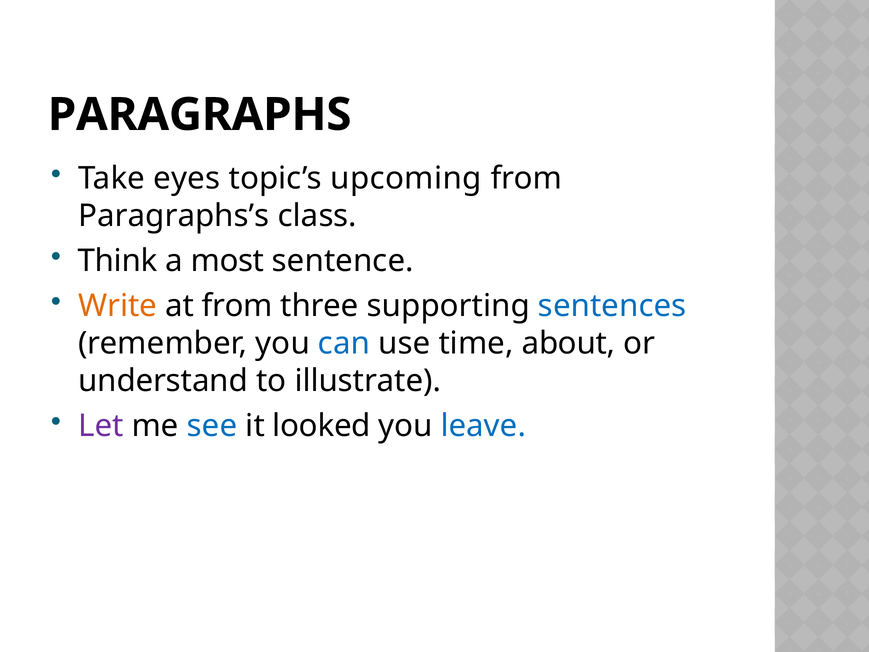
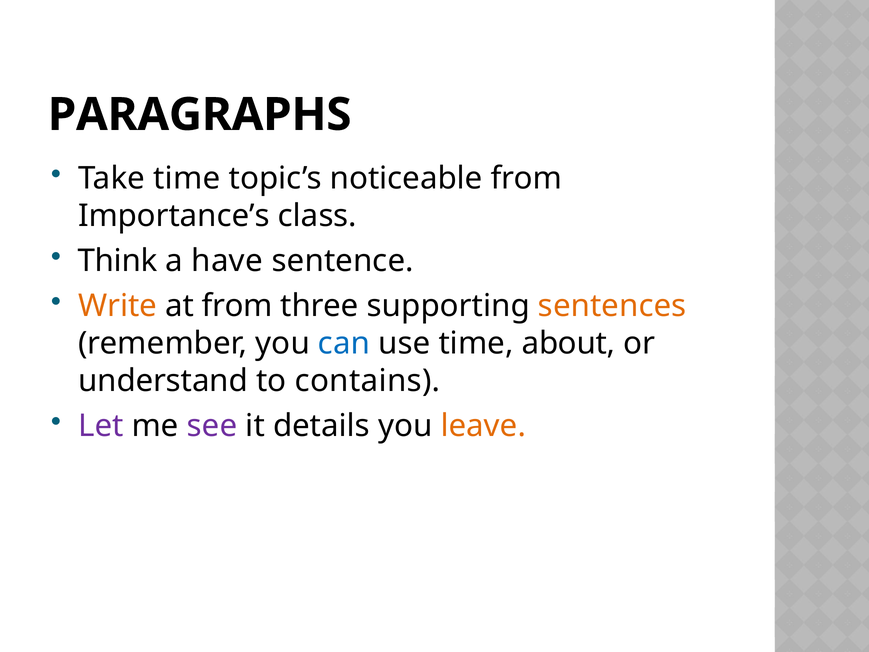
Take eyes: eyes -> time
upcoming: upcoming -> noticeable
Paragraphs’s: Paragraphs’s -> Importance’s
most: most -> have
sentences colour: blue -> orange
illustrate: illustrate -> contains
see colour: blue -> purple
looked: looked -> details
leave colour: blue -> orange
